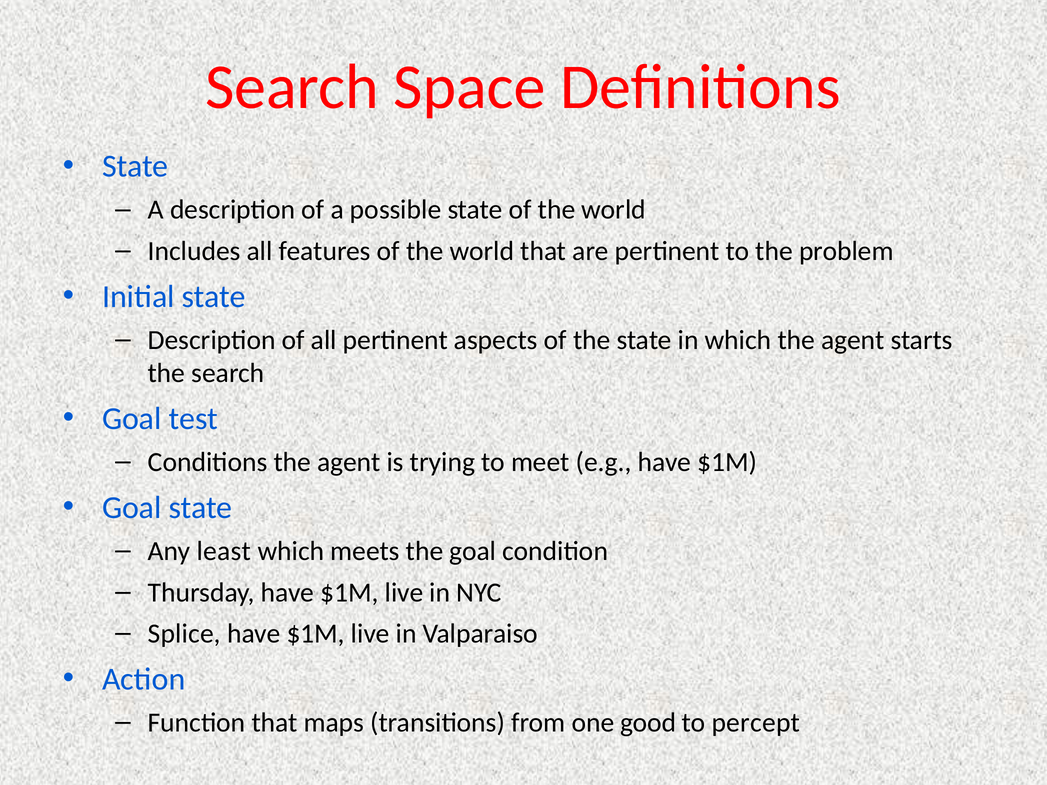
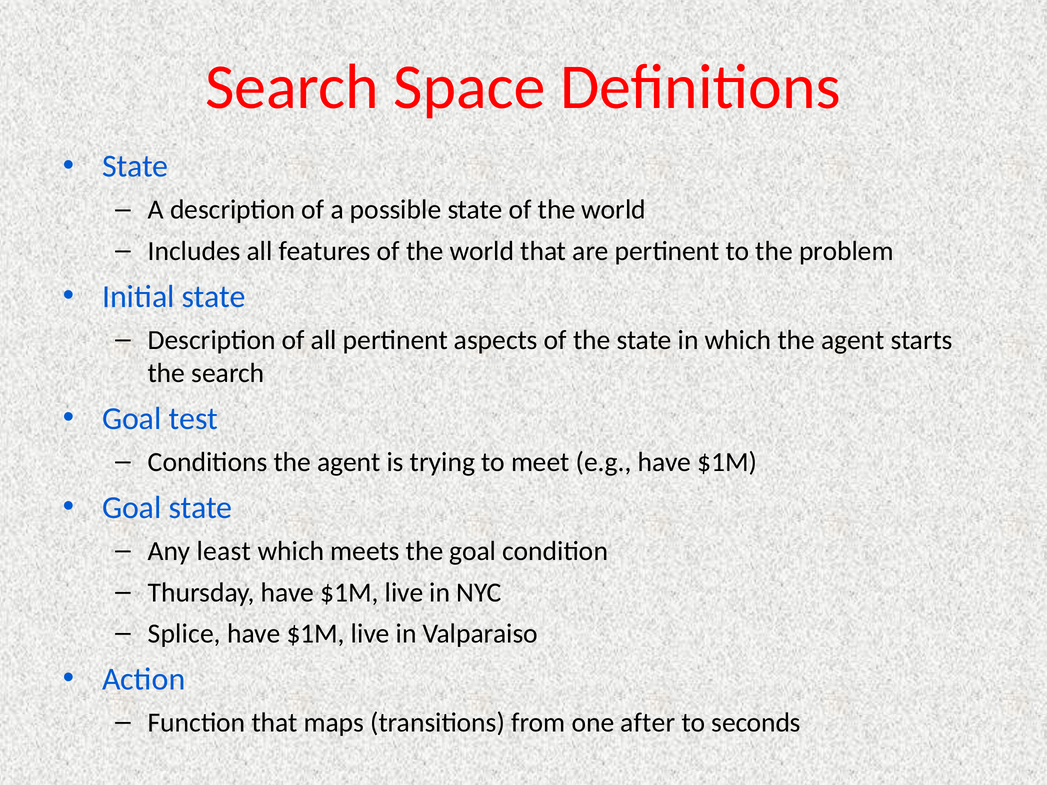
good: good -> after
percept: percept -> seconds
